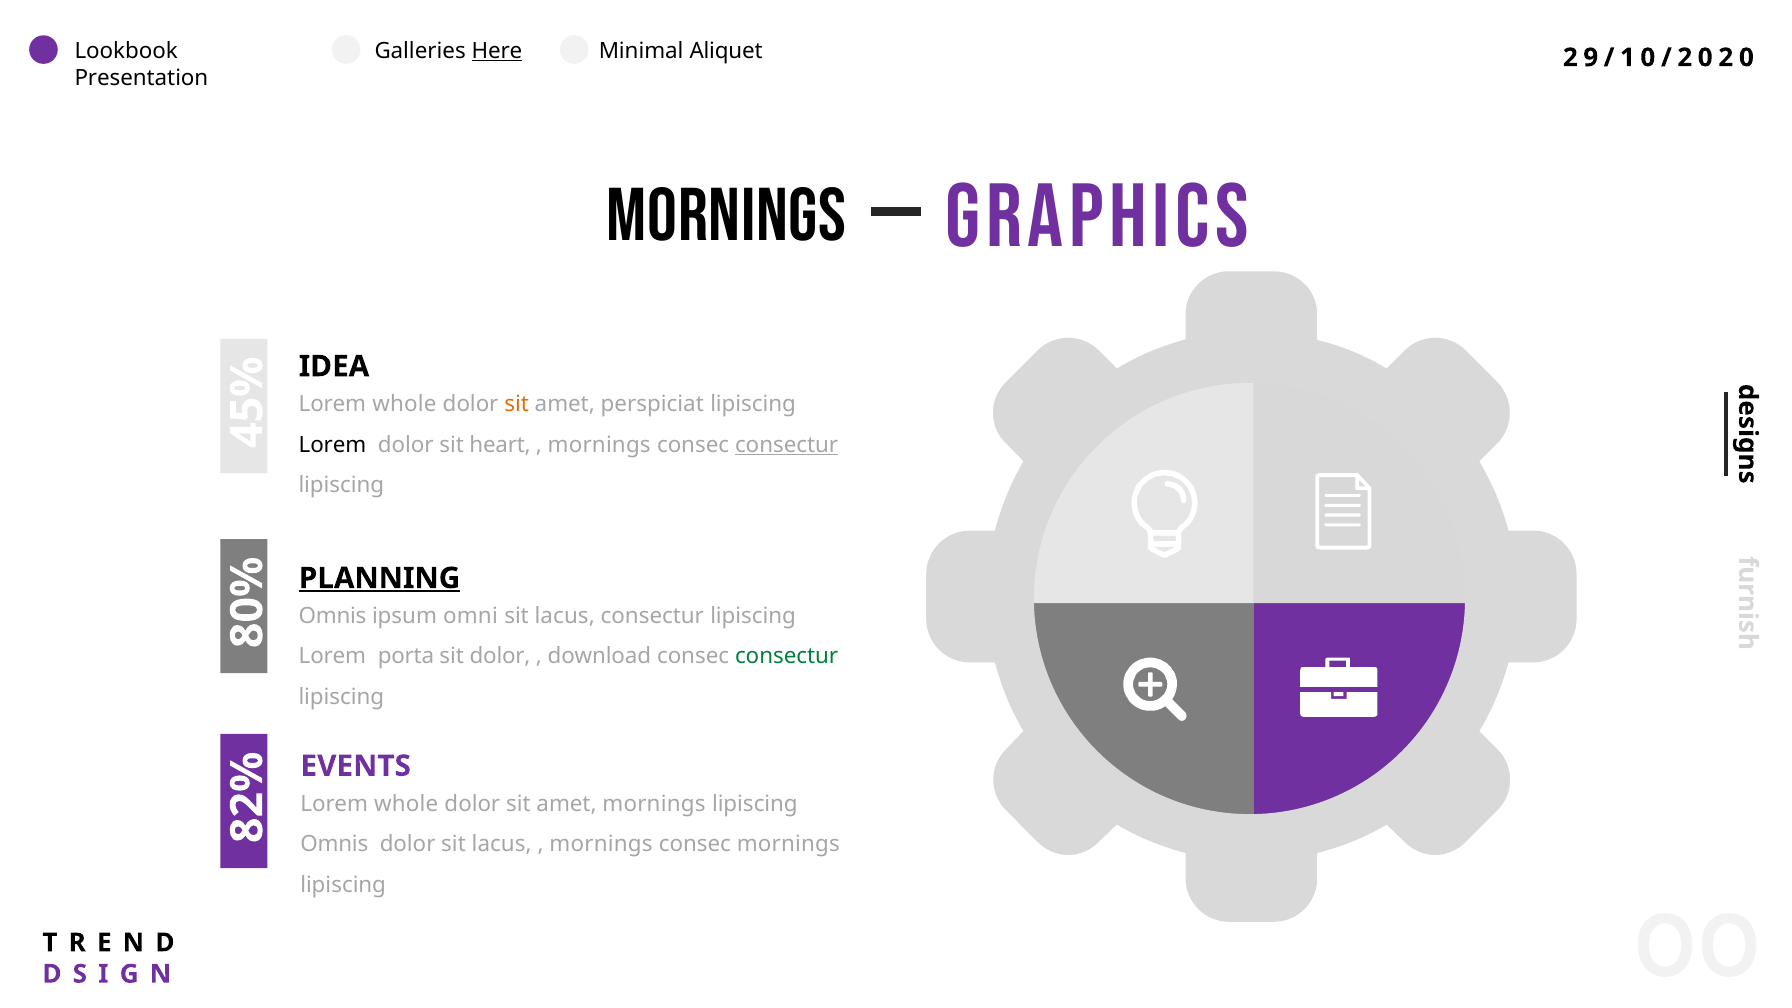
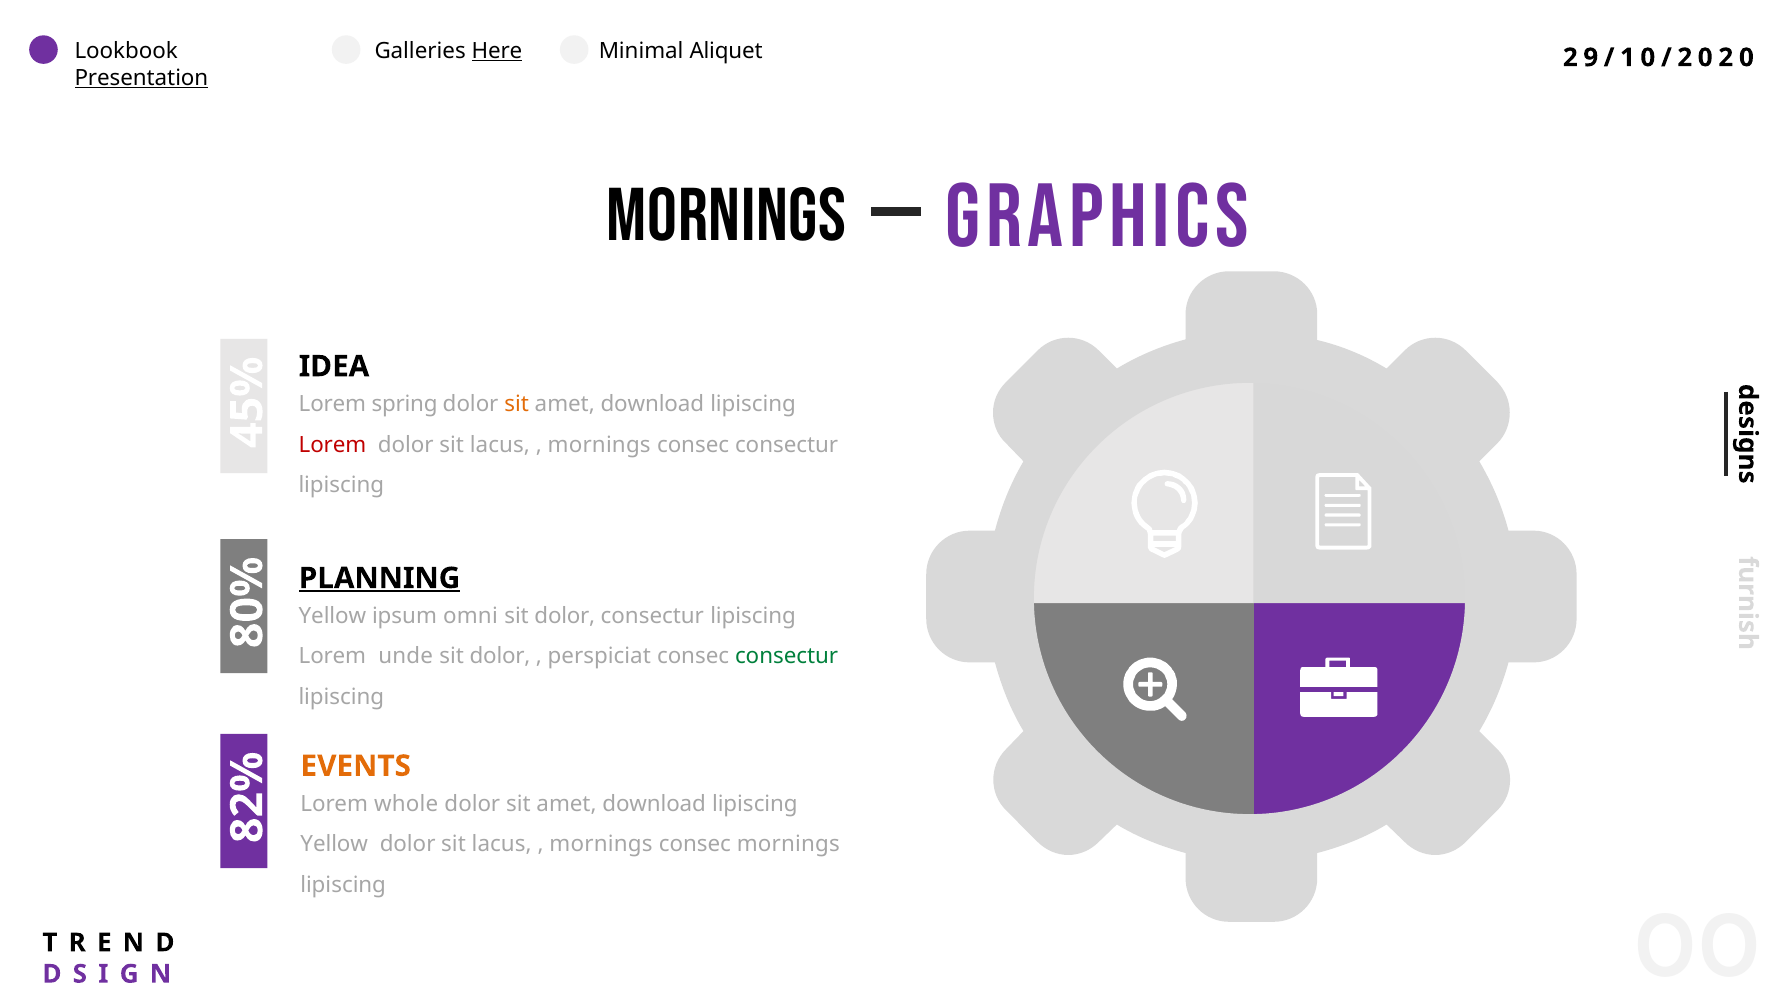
Presentation underline: none -> present
whole at (404, 404): whole -> spring
perspiciat at (652, 404): perspiciat -> download
Lorem at (332, 445) colour: black -> red
heart at (500, 445): heart -> lacus
consectur at (787, 445) underline: present -> none
Omnis at (333, 616): Omnis -> Yellow
lacus at (565, 616): lacus -> dolor
porta: porta -> unde
download: download -> perspiciat
EVENTS colour: purple -> orange
mornings at (654, 804): mornings -> download
Omnis at (334, 844): Omnis -> Yellow
